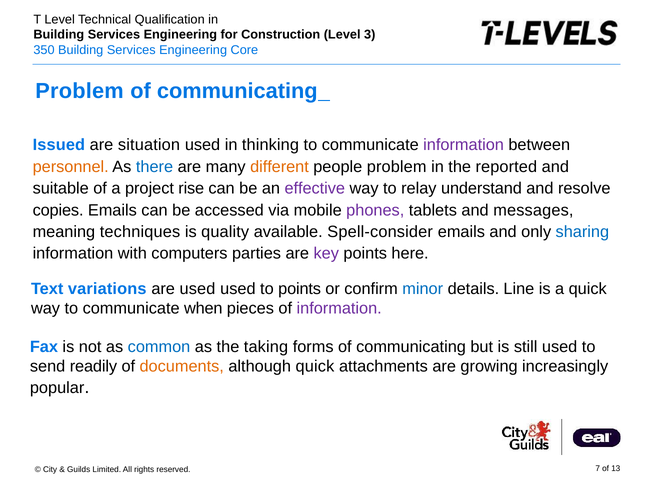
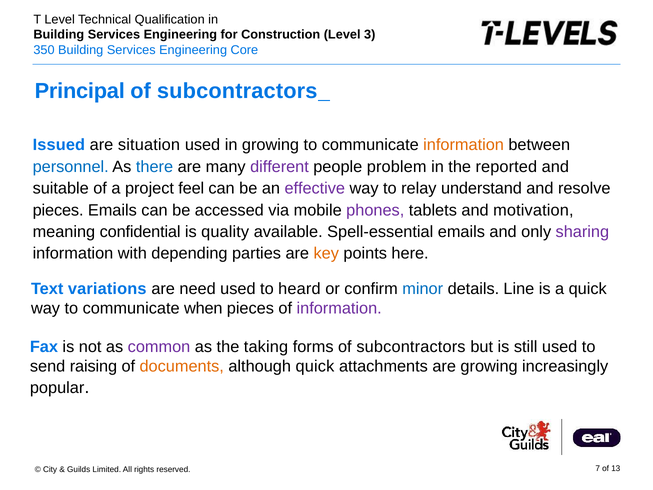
Problem at (80, 91): Problem -> Principal
communicating at (237, 91): communicating -> subcontractors
in thinking: thinking -> growing
information at (464, 145) colour: purple -> orange
personnel colour: orange -> blue
different colour: orange -> purple
rise: rise -> feel
copies at (58, 210): copies -> pieces
messages: messages -> motivation
techniques: techniques -> confidential
Spell-consider: Spell-consider -> Spell-essential
sharing colour: blue -> purple
computers: computers -> depending
key colour: purple -> orange
are used: used -> need
to points: points -> heard
common colour: blue -> purple
forms of communicating: communicating -> subcontractors
readily: readily -> raising
